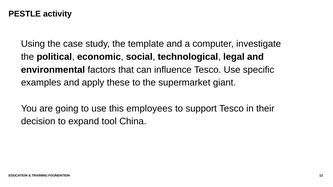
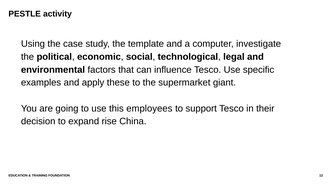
tool: tool -> rise
